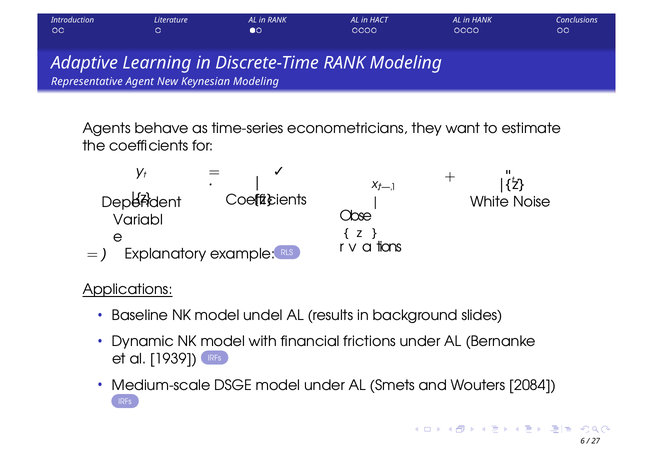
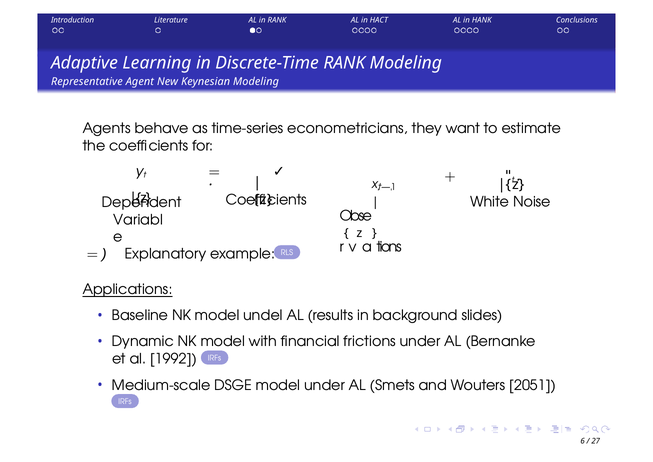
1939: 1939 -> 1992
2084: 2084 -> 2051
